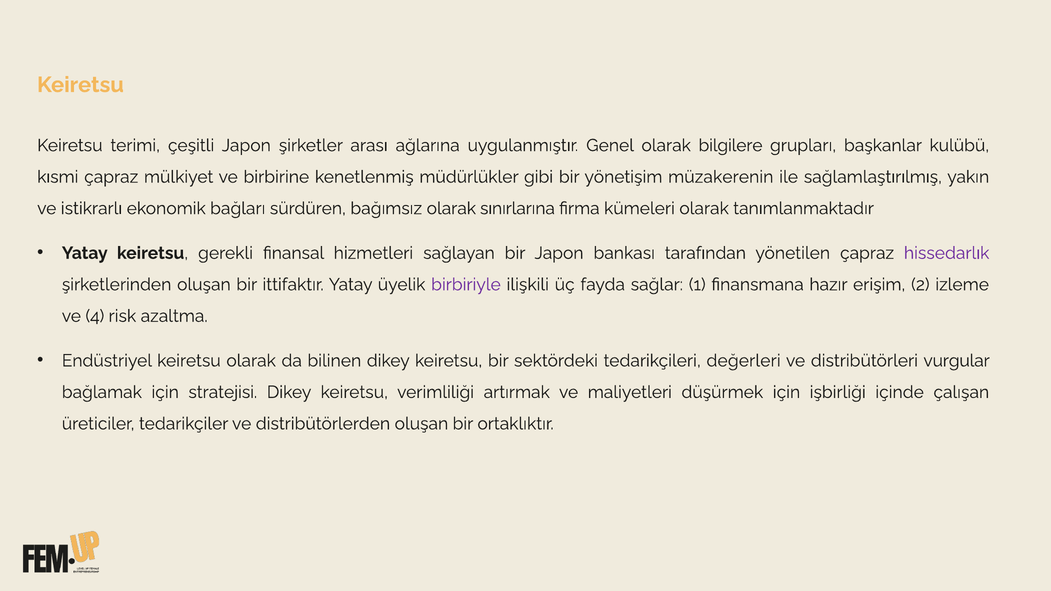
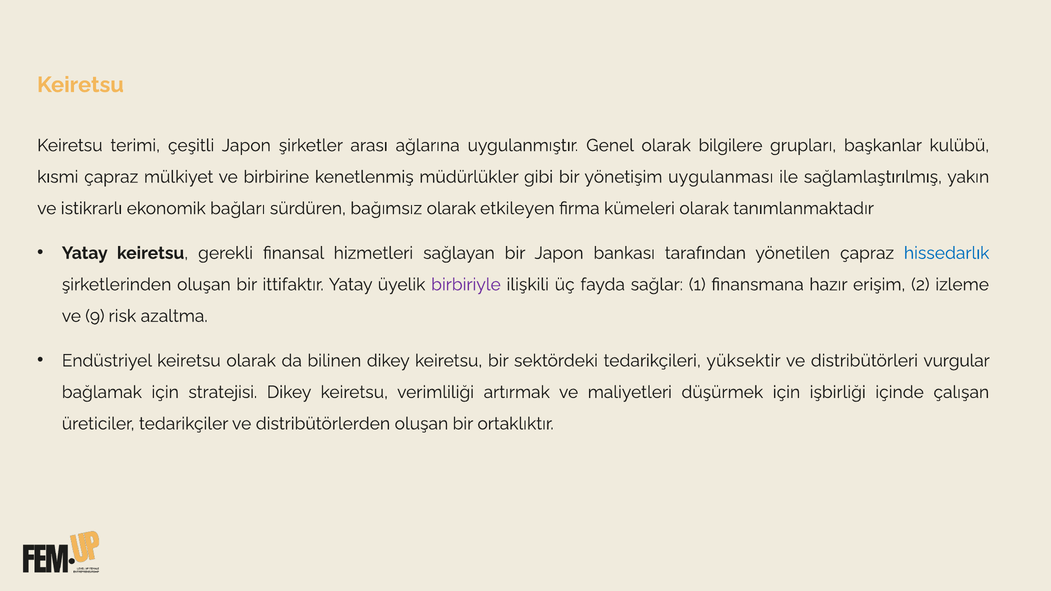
müzakerenin: müzakerenin -> uygulanması
sınırlarına: sınırlarına -> etkileyen
hissedarlık colour: purple -> blue
4: 4 -> 9
değerleri: değerleri -> yüksektir
